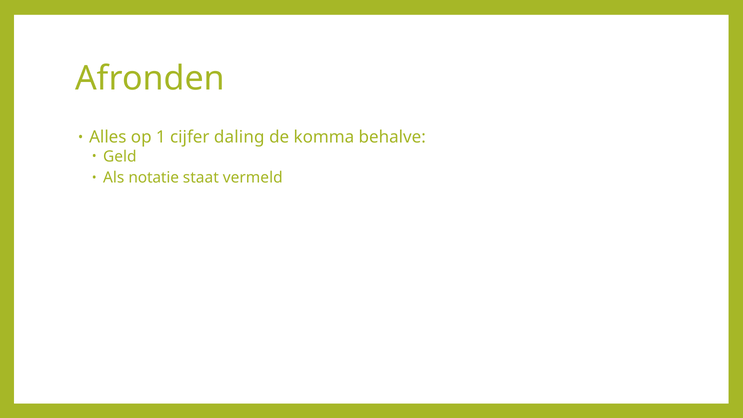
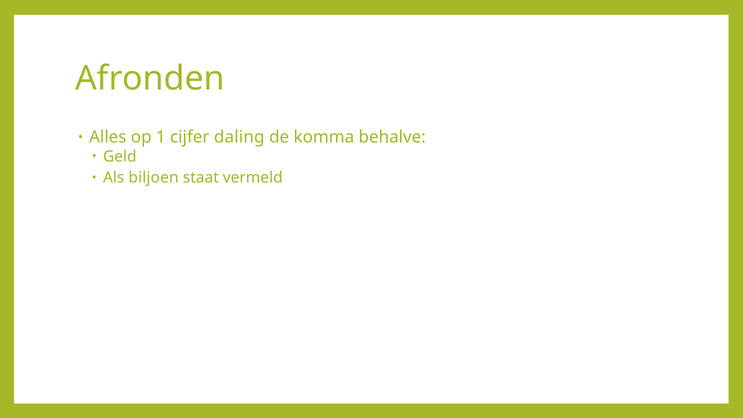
notatie: notatie -> biljoen
